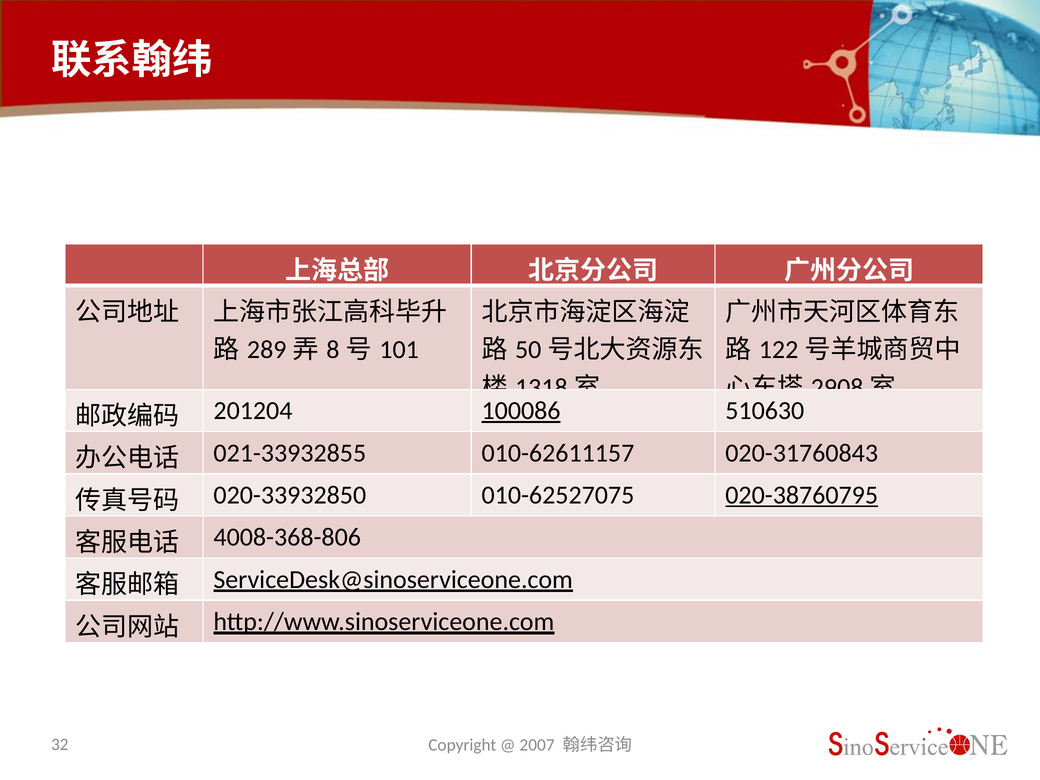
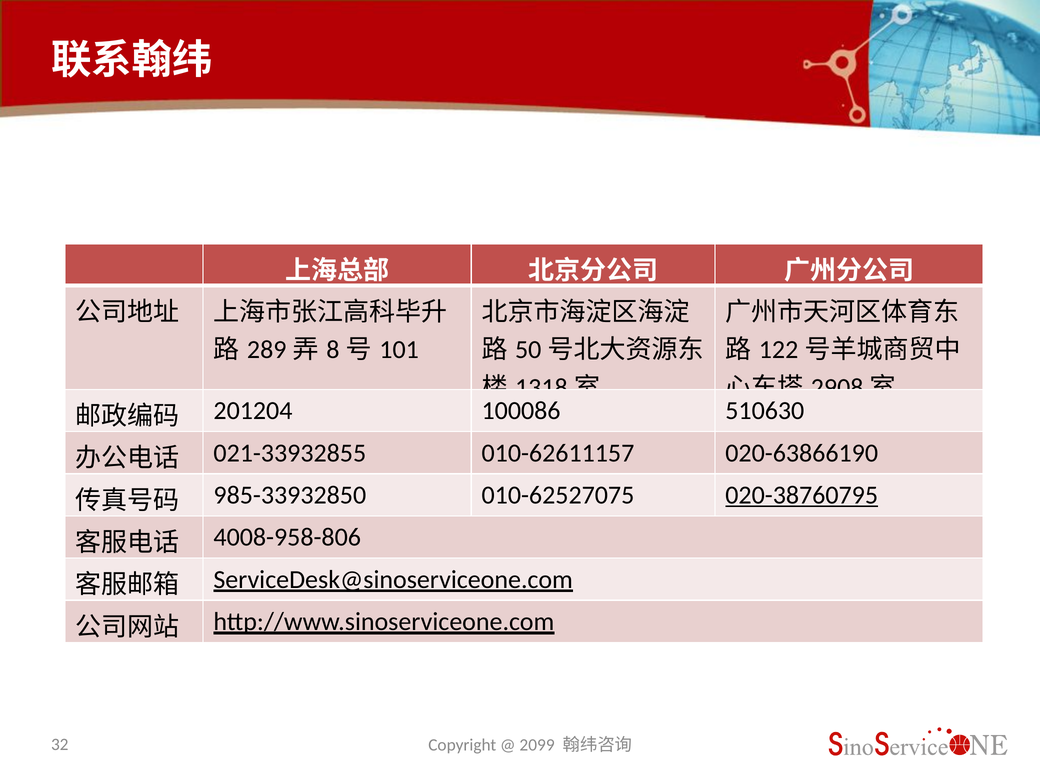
100086 underline: present -> none
020-31760843: 020-31760843 -> 020-63866190
020-33932850: 020-33932850 -> 985-33932850
4008-368-806: 4008-368-806 -> 4008-958-806
2007: 2007 -> 2099
